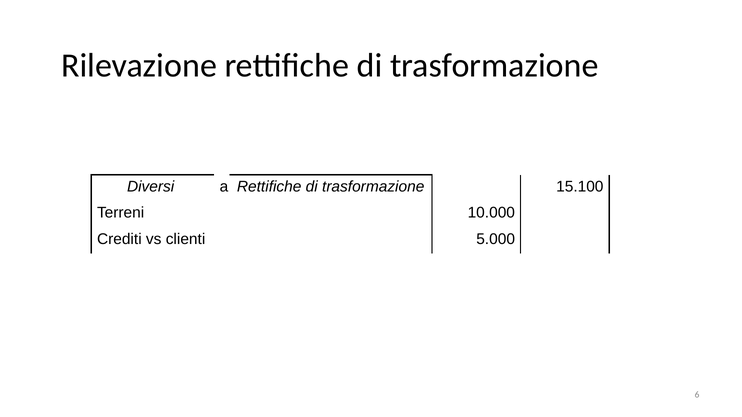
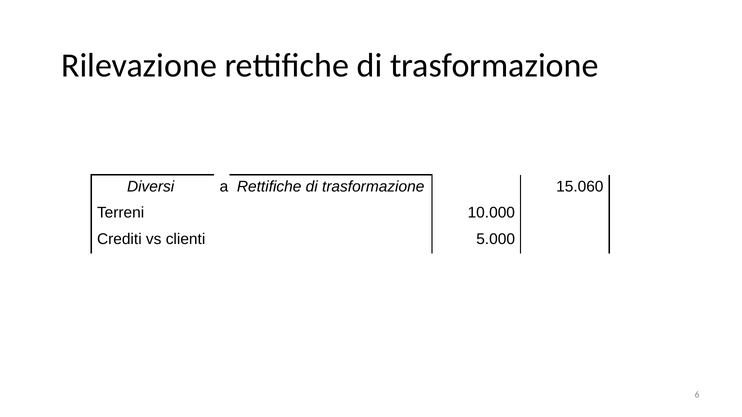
15.100: 15.100 -> 15.060
